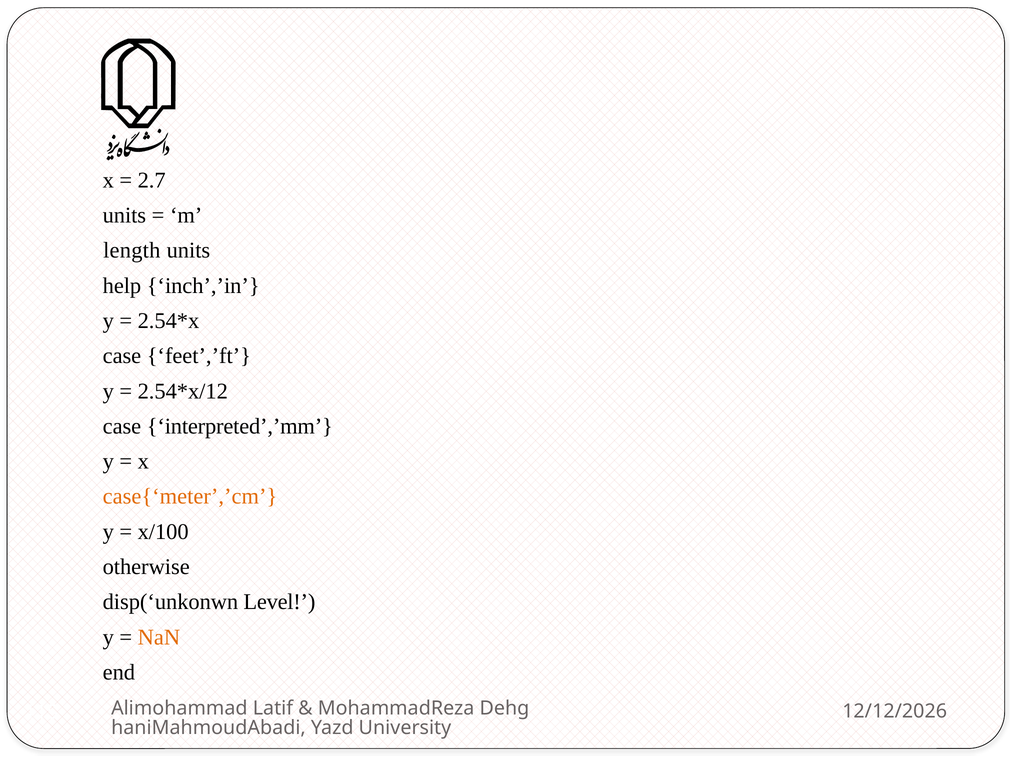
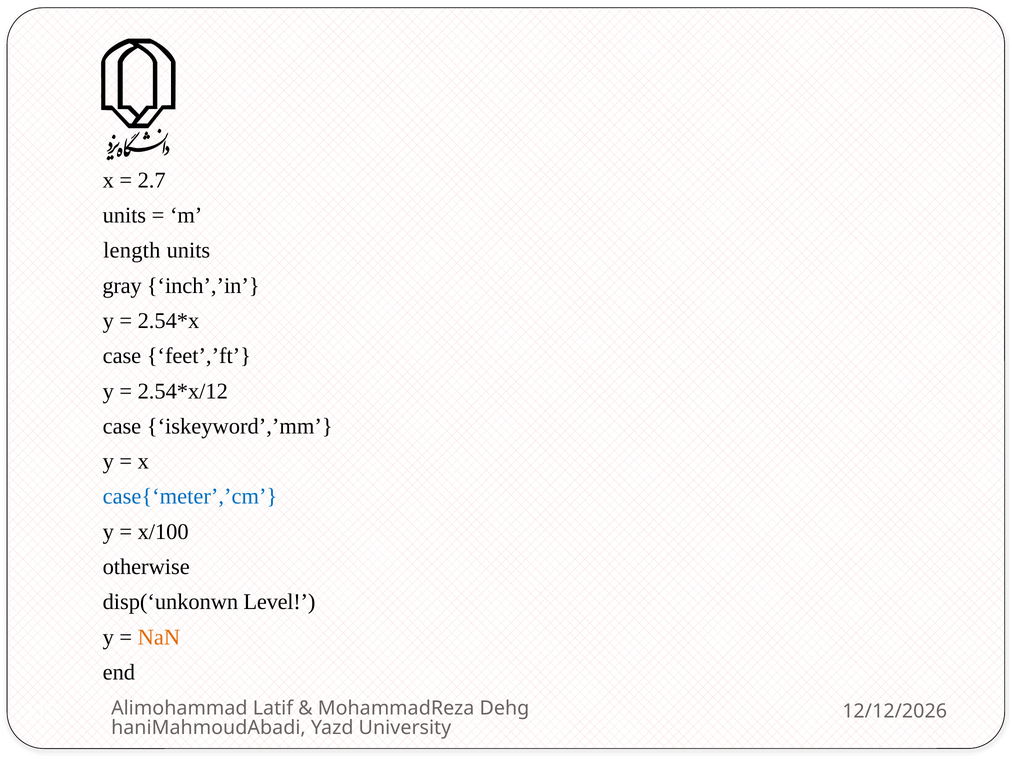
help: help -> gray
interpreted’,’mm: interpreted’,’mm -> iskeyword’,’mm
case{‘meter’,’cm colour: orange -> blue
